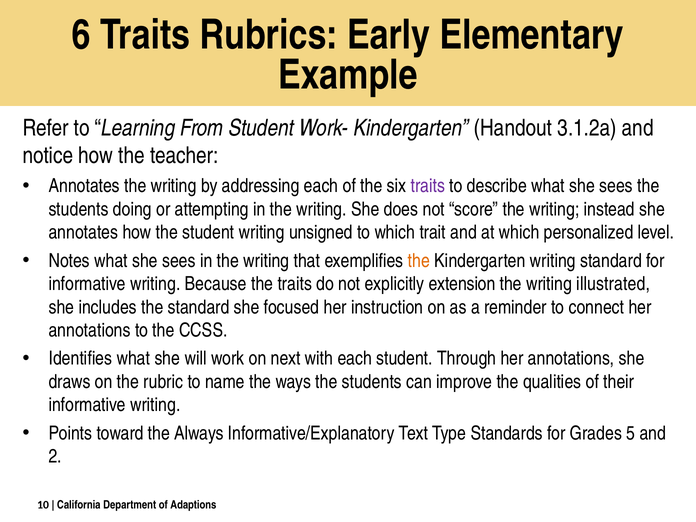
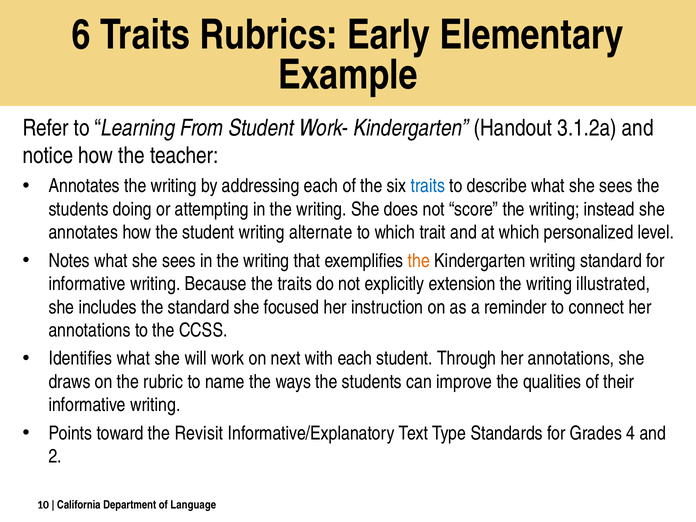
traits at (428, 186) colour: purple -> blue
unsigned: unsigned -> alternate
Always: Always -> Revisit
5: 5 -> 4
Adaptions: Adaptions -> Language
